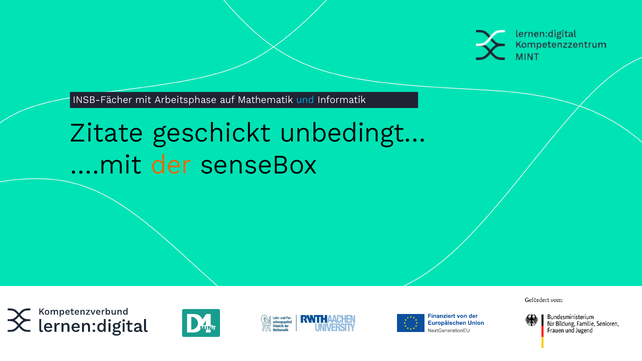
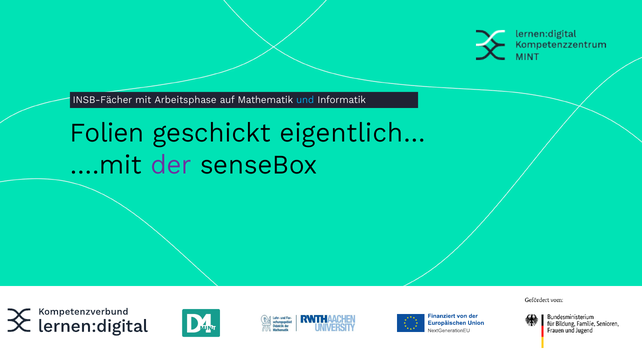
Zitate: Zitate -> Folien
unbedingt…: unbedingt… -> eigentlich…
der colour: orange -> purple
